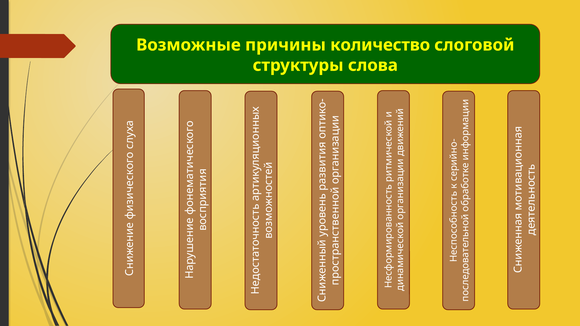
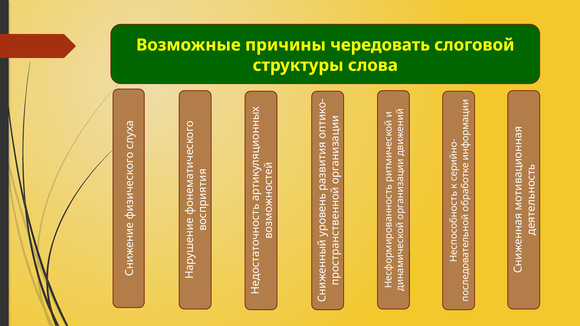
количество: количество -> чередовать
